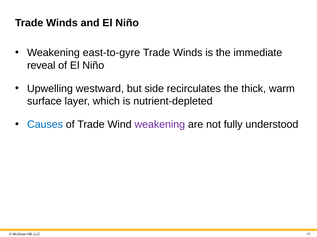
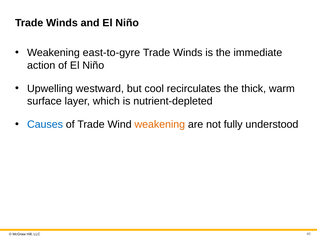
reveal: reveal -> action
side: side -> cool
weakening at (160, 125) colour: purple -> orange
